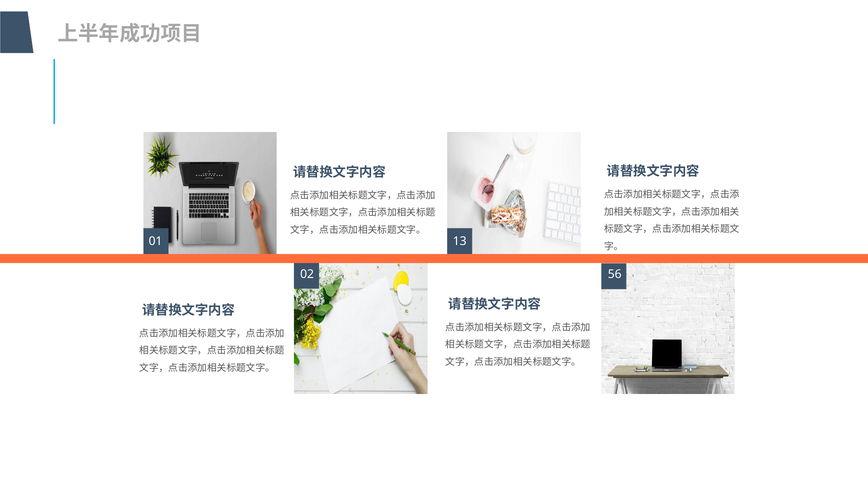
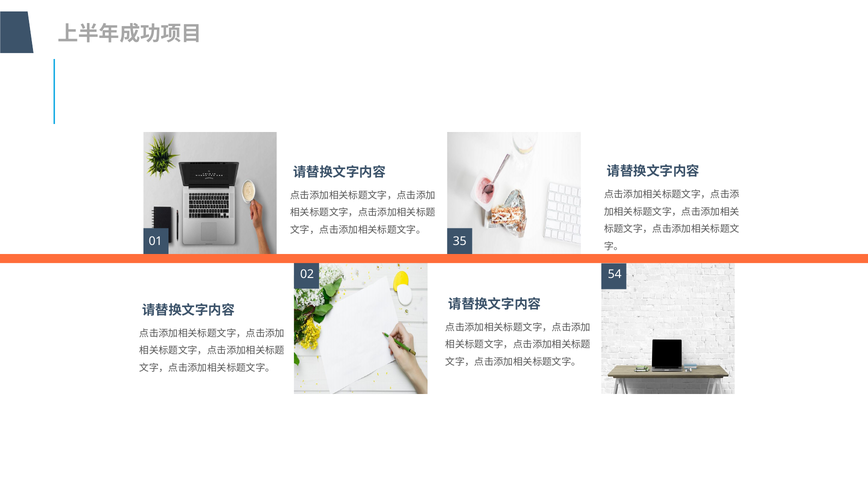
13: 13 -> 35
56: 56 -> 54
